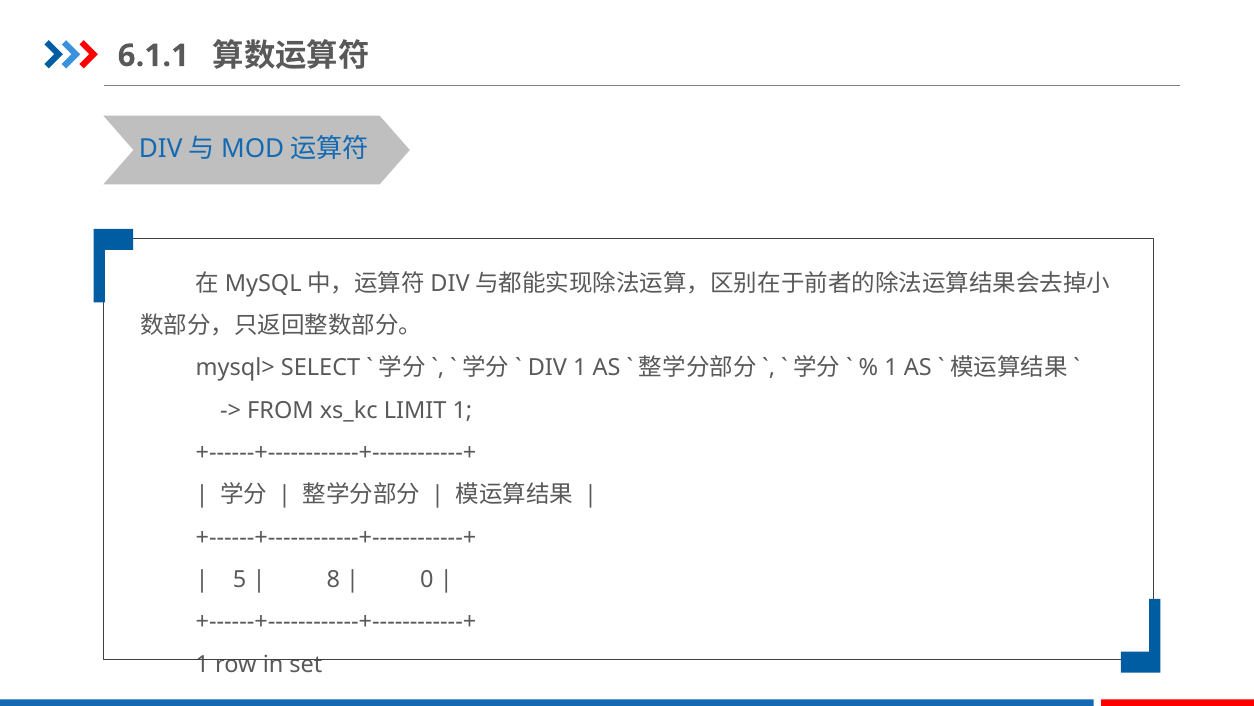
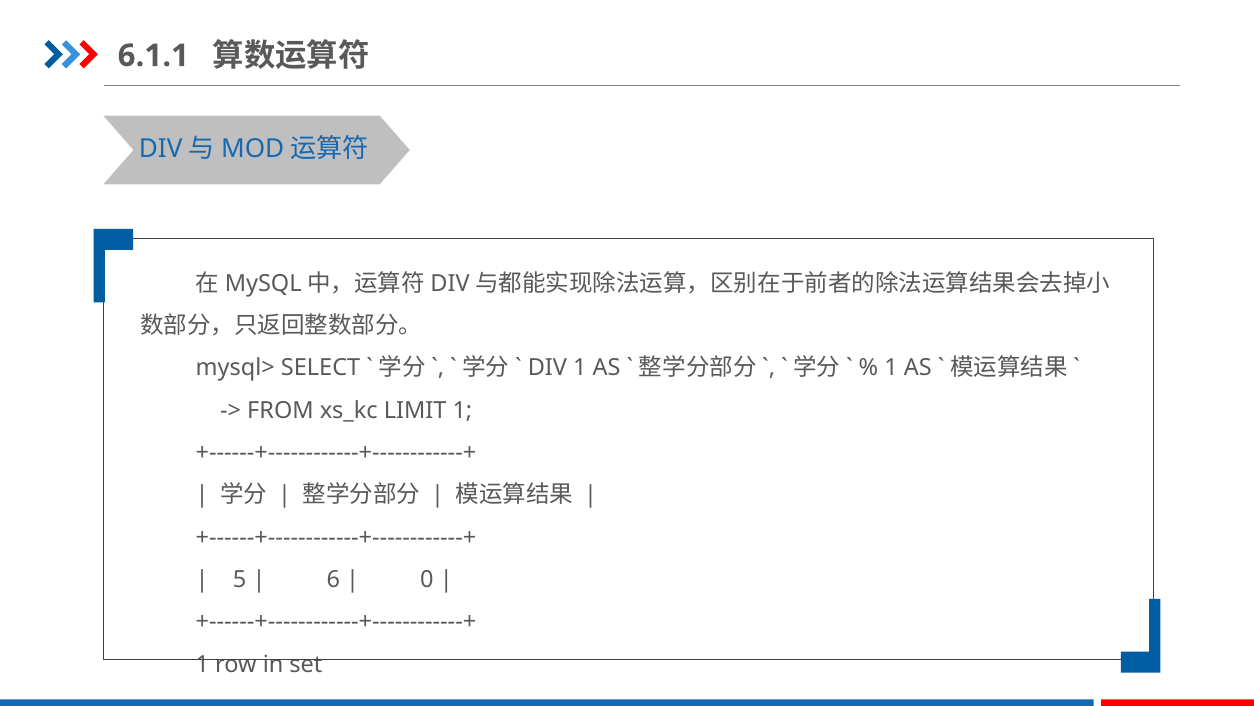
8: 8 -> 6
